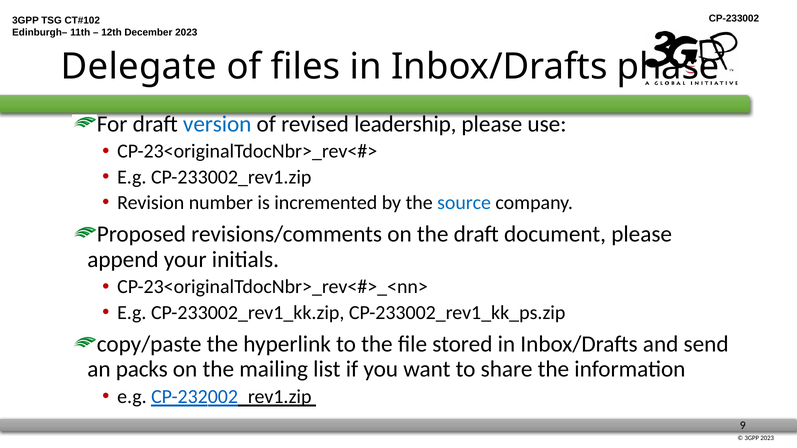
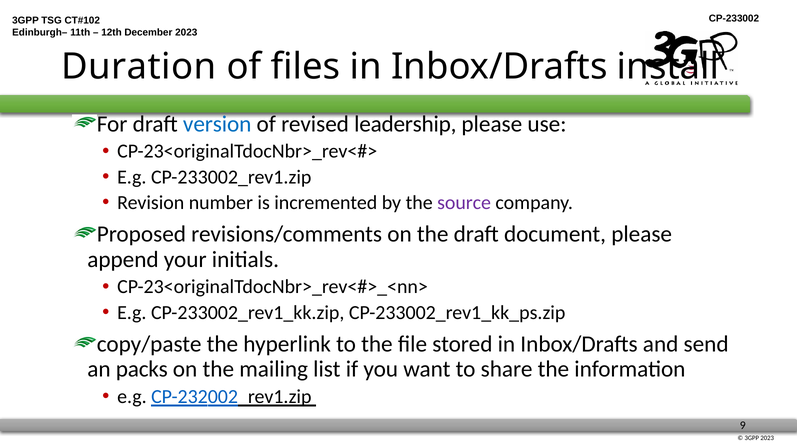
Delegate: Delegate -> Duration
phase: phase -> install
source colour: blue -> purple
